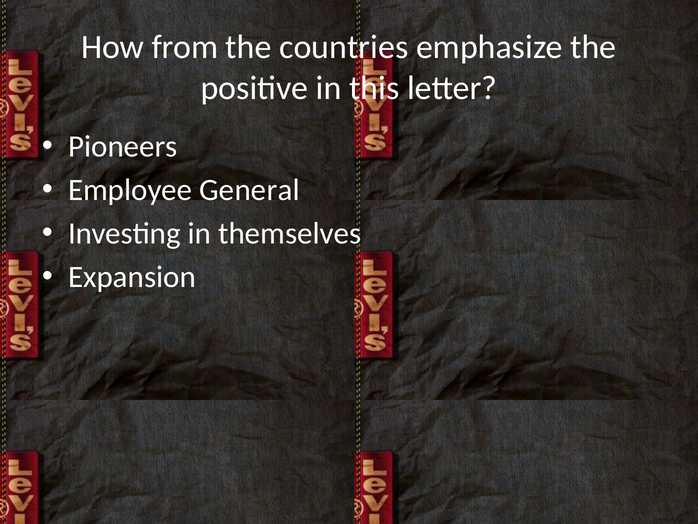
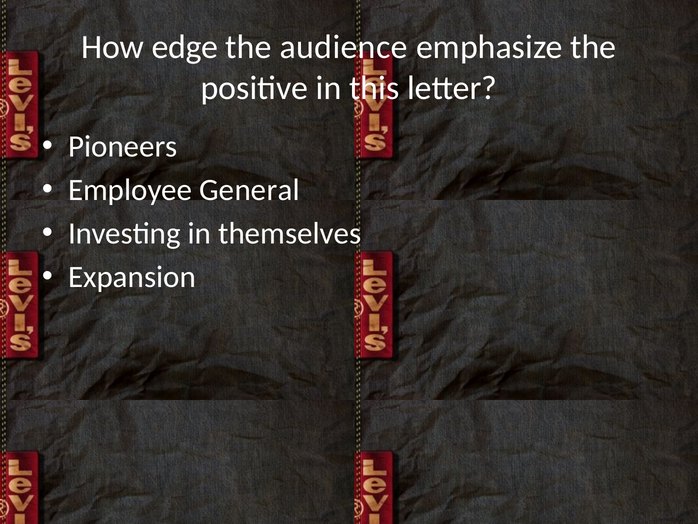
from: from -> edge
countries: countries -> audience
